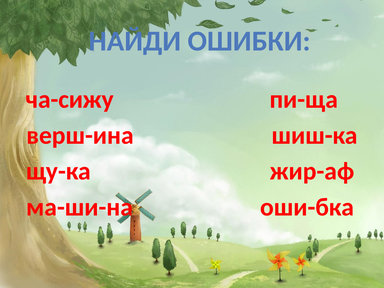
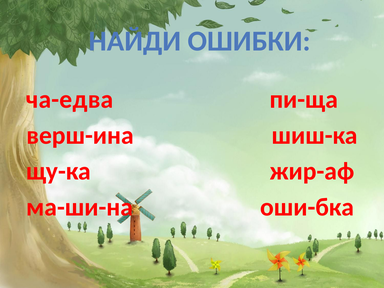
ча-сижу: ча-сижу -> ча-едва
